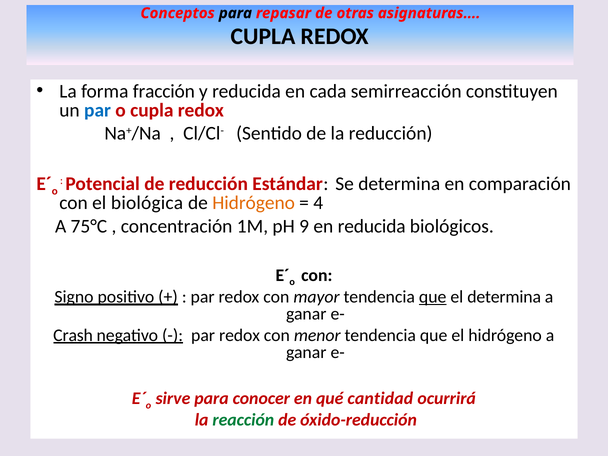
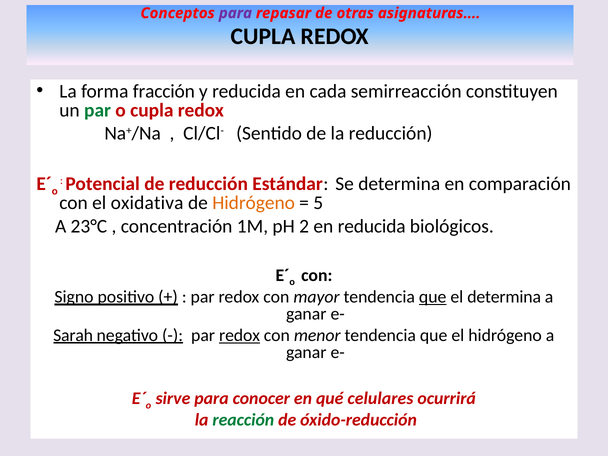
para at (235, 13) colour: black -> purple
par at (98, 110) colour: blue -> green
biológica: biológica -> oxidativa
4: 4 -> 5
75°C: 75°C -> 23°C
9: 9 -> 2
Crash: Crash -> Sarah
redox at (240, 335) underline: none -> present
cantidad: cantidad -> celulares
